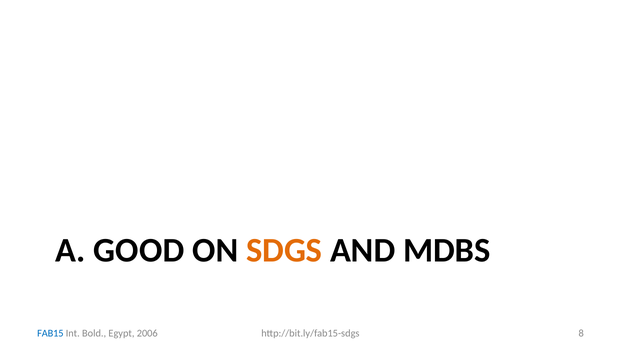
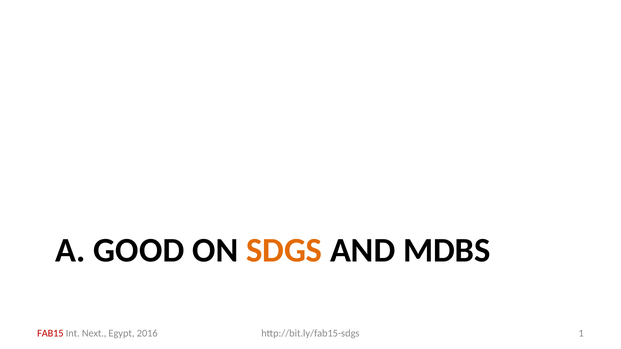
8: 8 -> 1
FAB15 colour: blue -> red
Bold: Bold -> Next
2006: 2006 -> 2016
